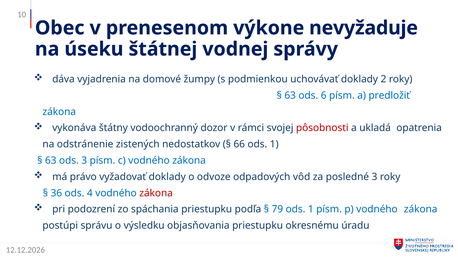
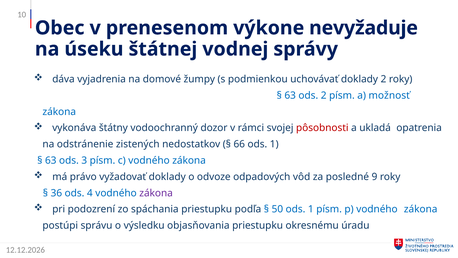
ods 6: 6 -> 2
predložiť: predložiť -> možnosť
posledné 3: 3 -> 9
zákona at (156, 193) colour: red -> purple
79: 79 -> 50
